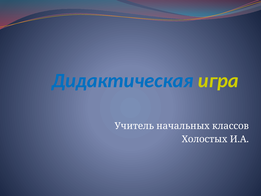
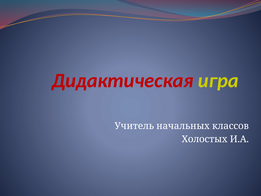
Дидактическая colour: blue -> red
